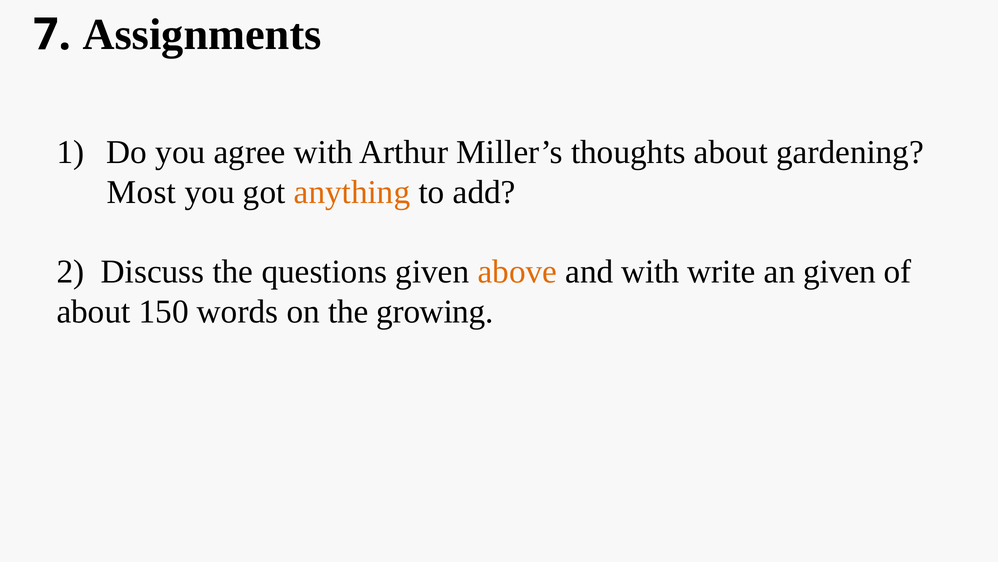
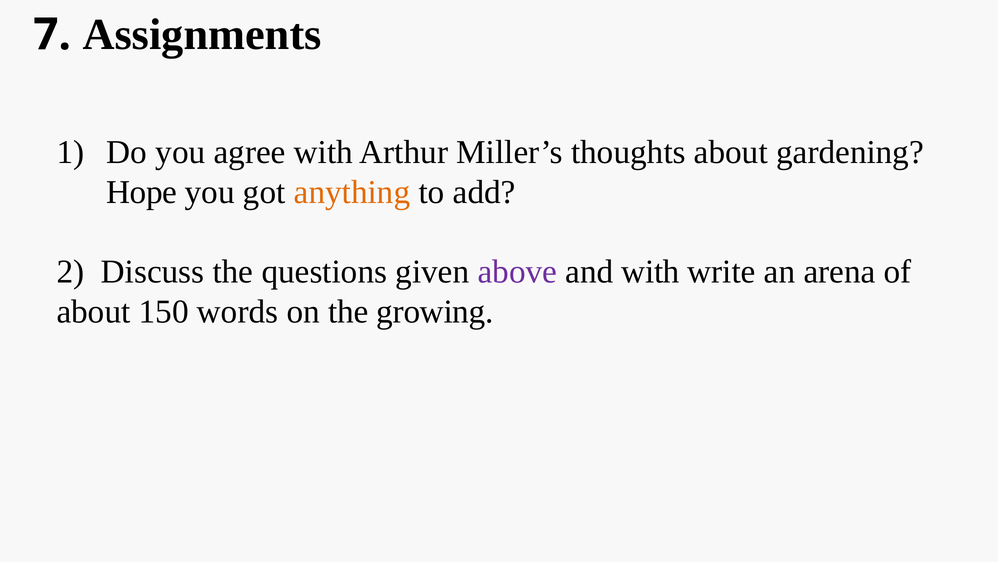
Most: Most -> Hope
above colour: orange -> purple
an given: given -> arena
